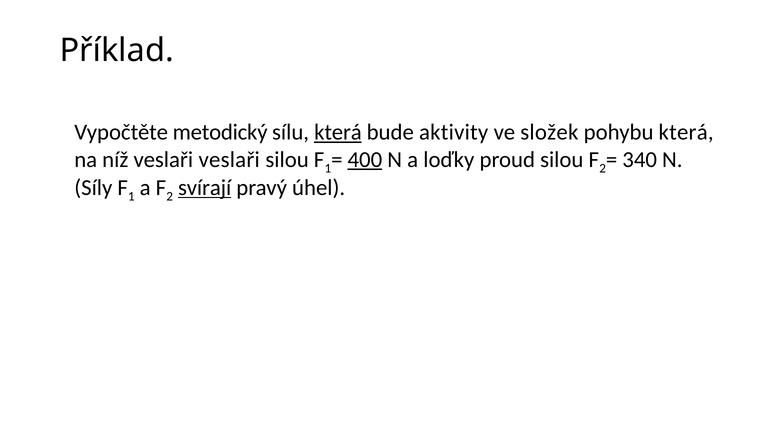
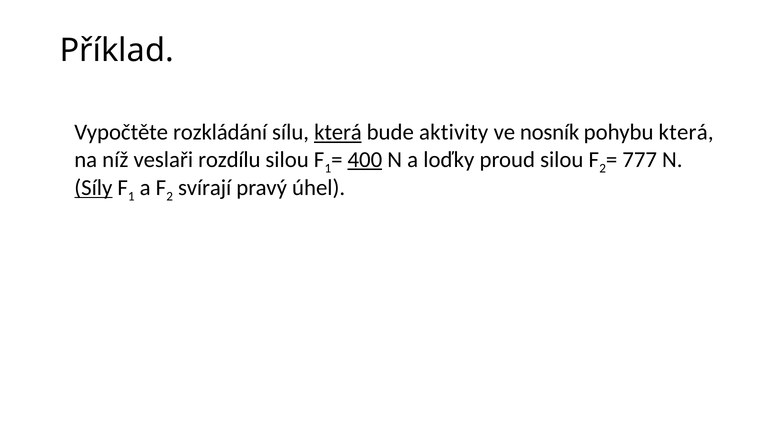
metodický: metodický -> rozkládání
složek: složek -> nosník
veslaři veslaři: veslaři -> rozdílu
340: 340 -> 777
Síly underline: none -> present
svírají underline: present -> none
